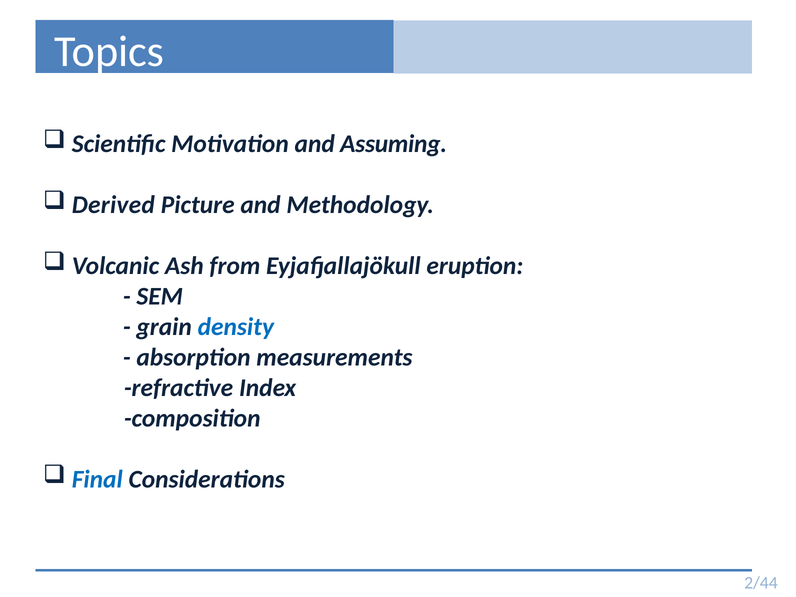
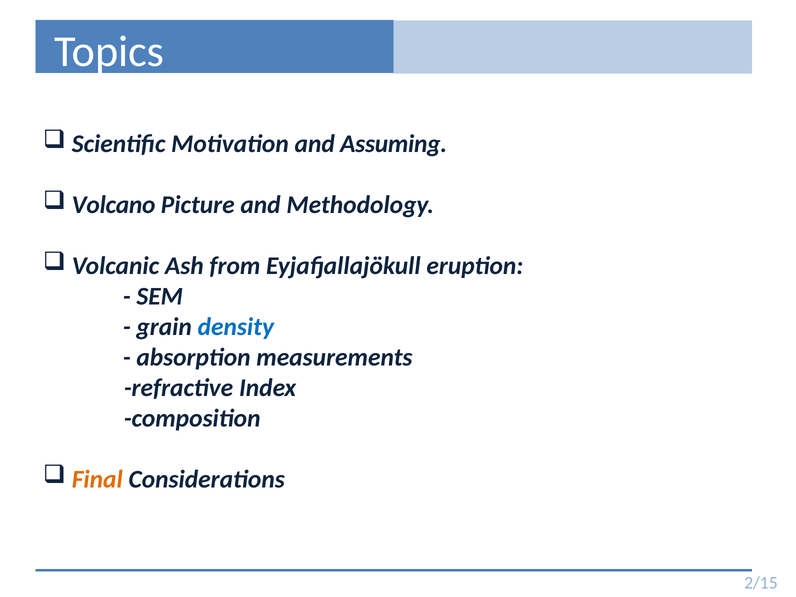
Derived: Derived -> Volcano
Final colour: blue -> orange
2/44: 2/44 -> 2/15
